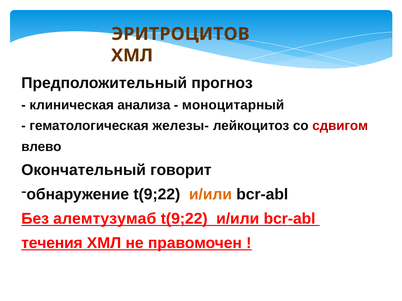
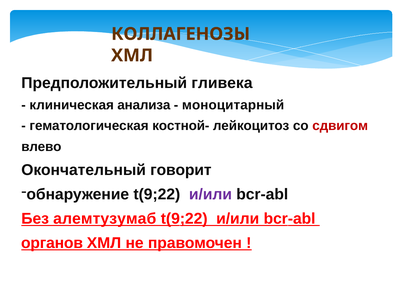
ЭРИТРОЦИТОВ: ЭРИТРОЦИТОВ -> КОЛЛАГЕНОЗЫ
прогноз: прогноз -> гливека
железы-: железы- -> костной-
и/или at (210, 195) colour: orange -> purple
течения: течения -> органов
